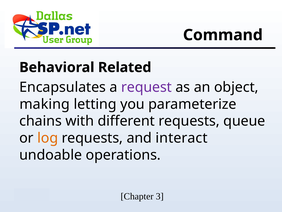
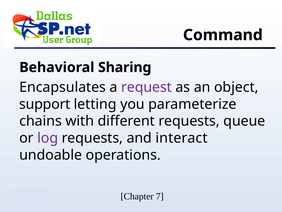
Related: Related -> Sharing
making: making -> support
log colour: orange -> purple
3: 3 -> 7
